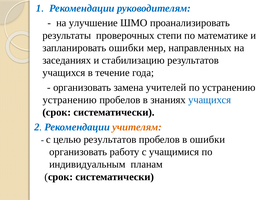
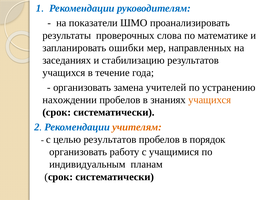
улучшение: улучшение -> показатели
степи: степи -> слова
устранению at (70, 100): устранению -> нахождении
учащихся at (210, 100) colour: blue -> orange
в ошибки: ошибки -> порядок
